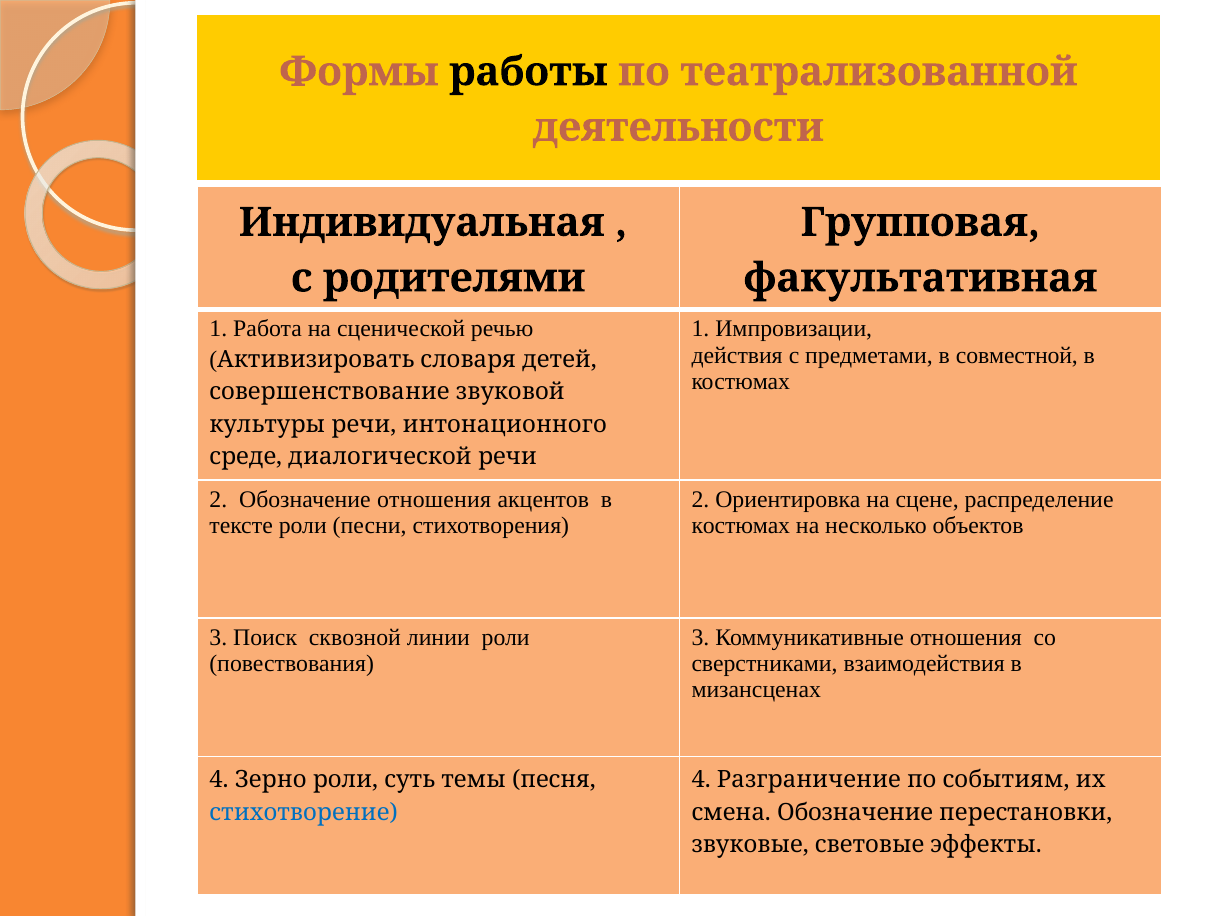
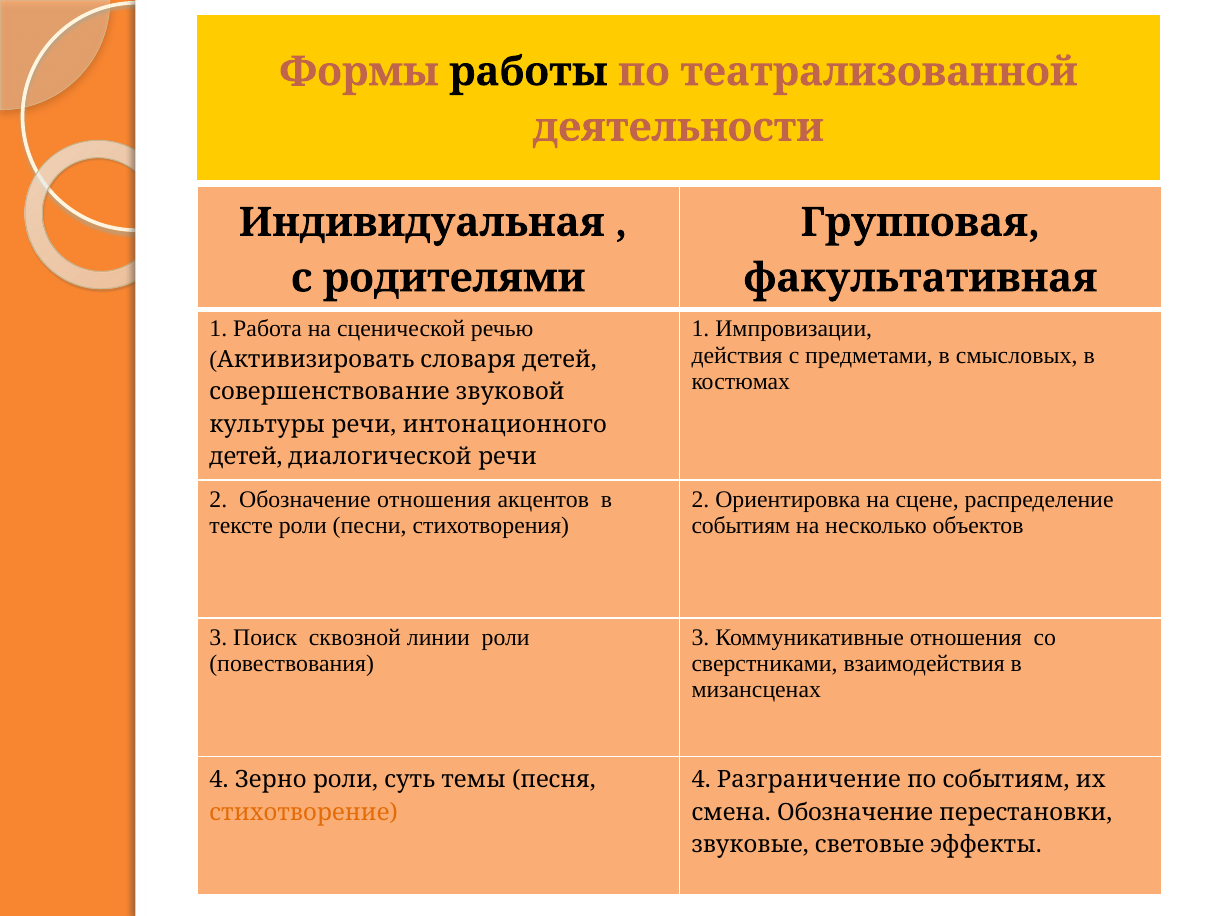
совместной: совместной -> смысловых
среде at (246, 457): среде -> детей
костюмах at (741, 526): костюмах -> событиям
стихотворение colour: blue -> orange
